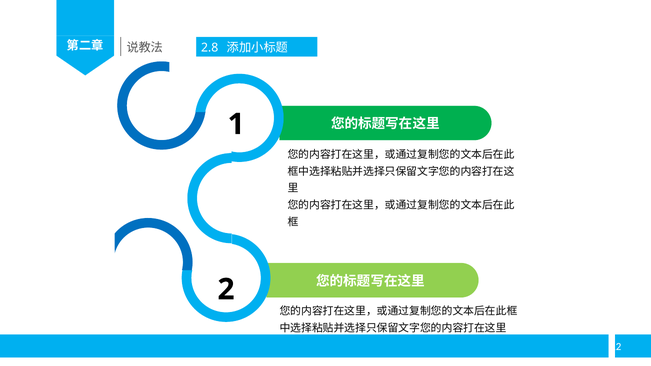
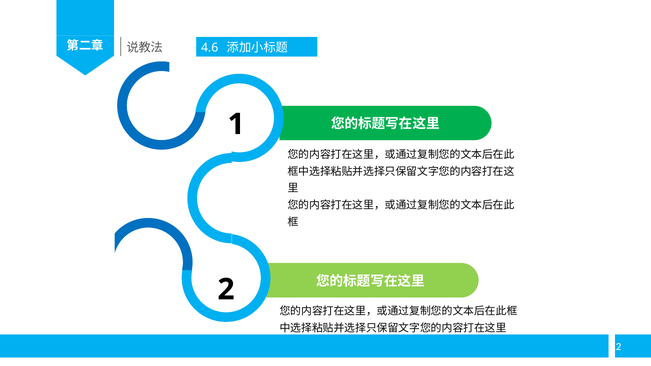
2.8: 2.8 -> 4.6
